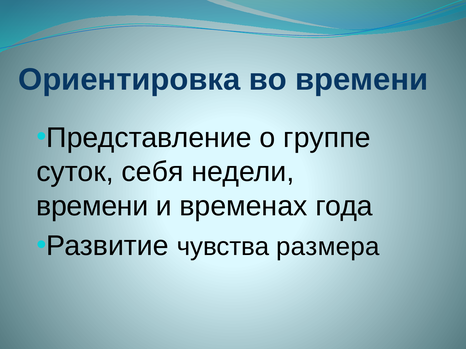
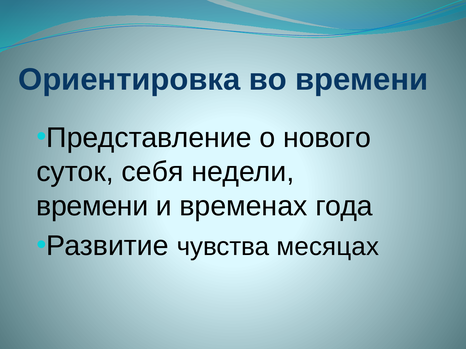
группе: группе -> нового
размера: размера -> месяцах
